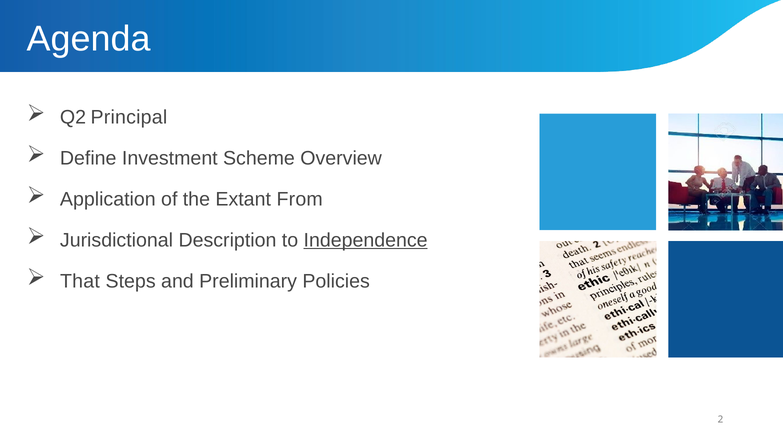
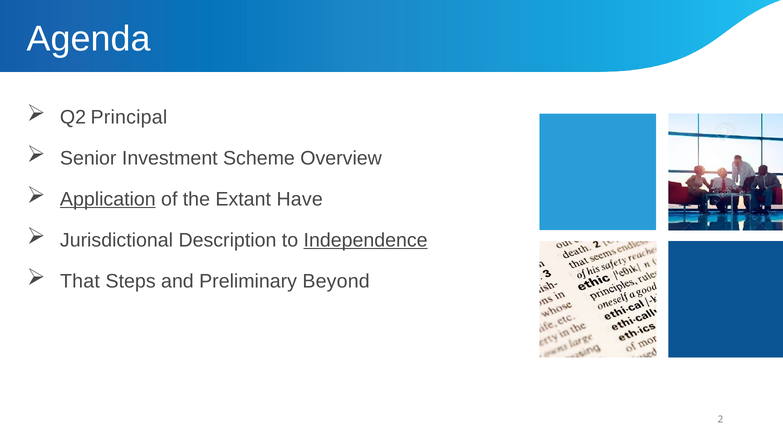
Define: Define -> Senior
Application underline: none -> present
From: From -> Have
Policies: Policies -> Beyond
